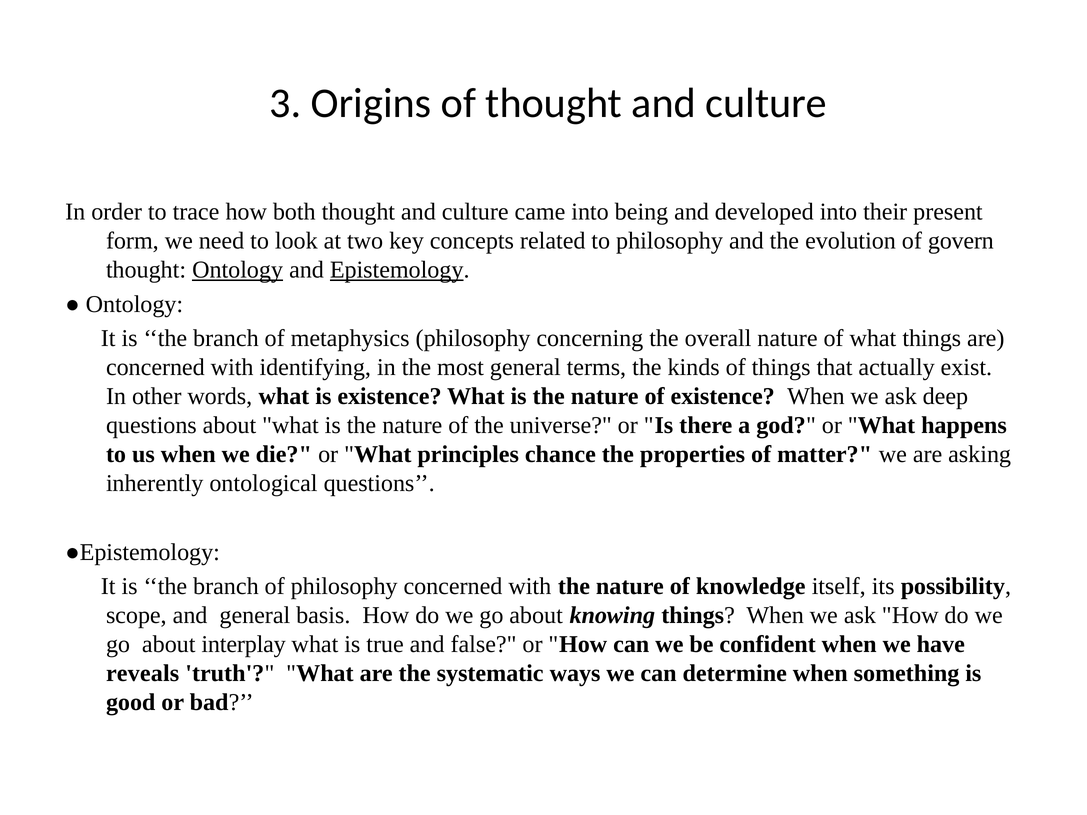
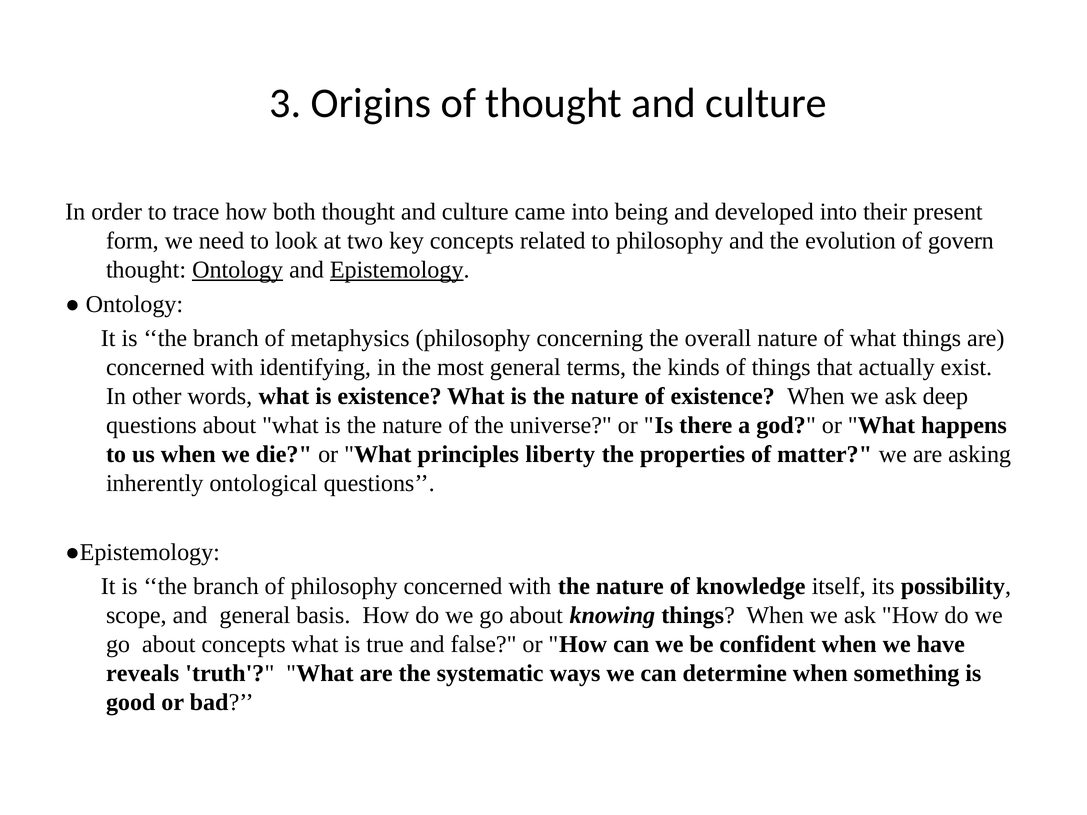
chance: chance -> liberty
about interplay: interplay -> concepts
